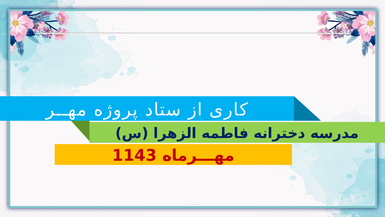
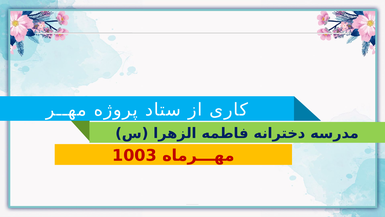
1143: 1143 -> 1003
